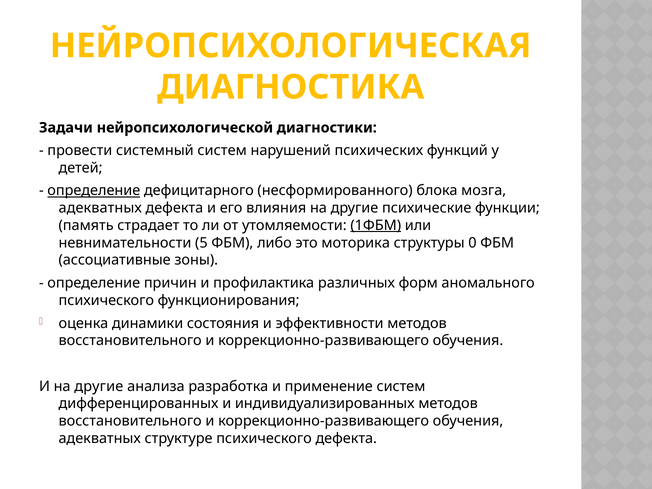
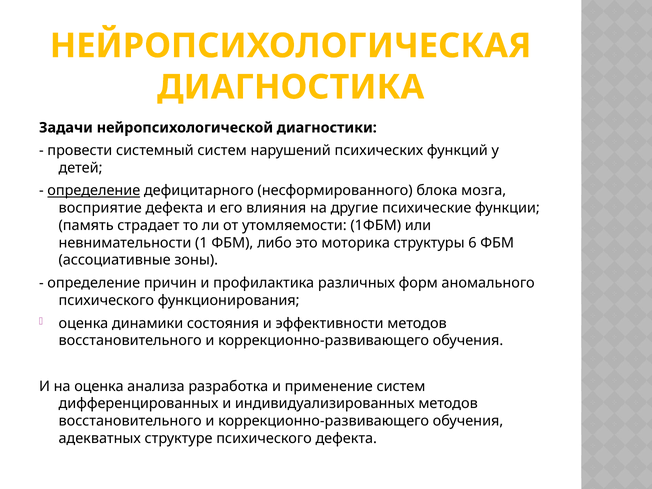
адекватных at (100, 208): адекватных -> восприятие
1ФБМ underline: present -> none
5: 5 -> 1
0: 0 -> 6
И на другие: другие -> оценка
